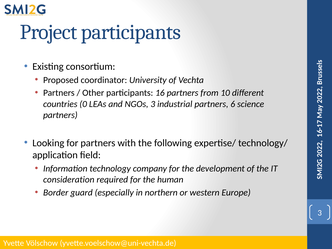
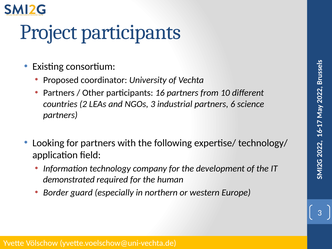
countries 0: 0 -> 2
consideration: consideration -> demonstrated
